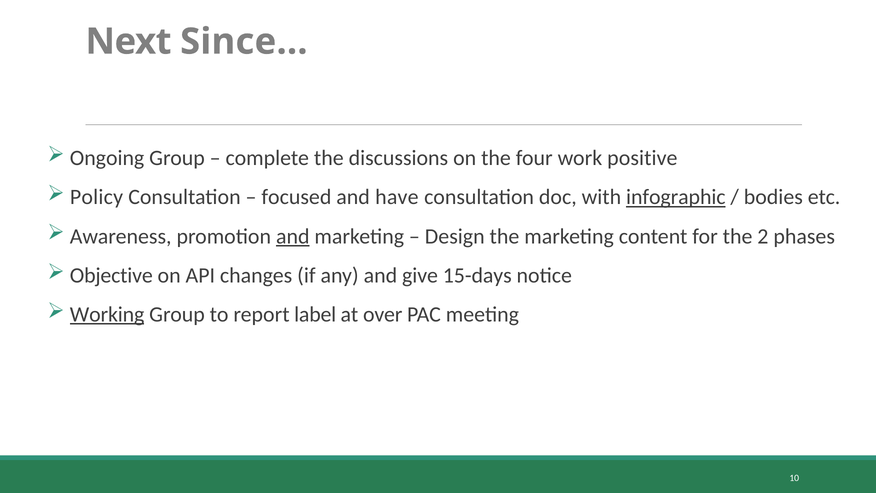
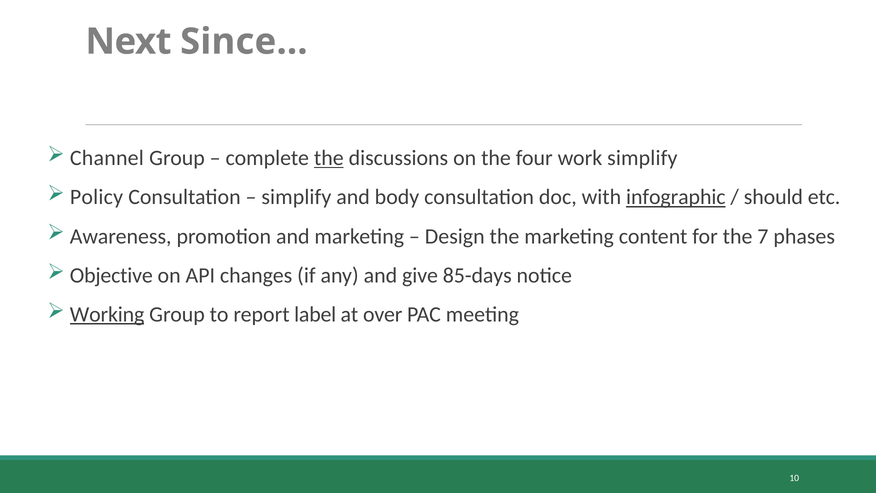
Ongoing: Ongoing -> Channel
the at (329, 158) underline: none -> present
work positive: positive -> simplify
focused at (296, 197): focused -> simplify
have: have -> body
bodies: bodies -> should
and at (293, 236) underline: present -> none
2: 2 -> 7
15-days: 15-days -> 85-days
